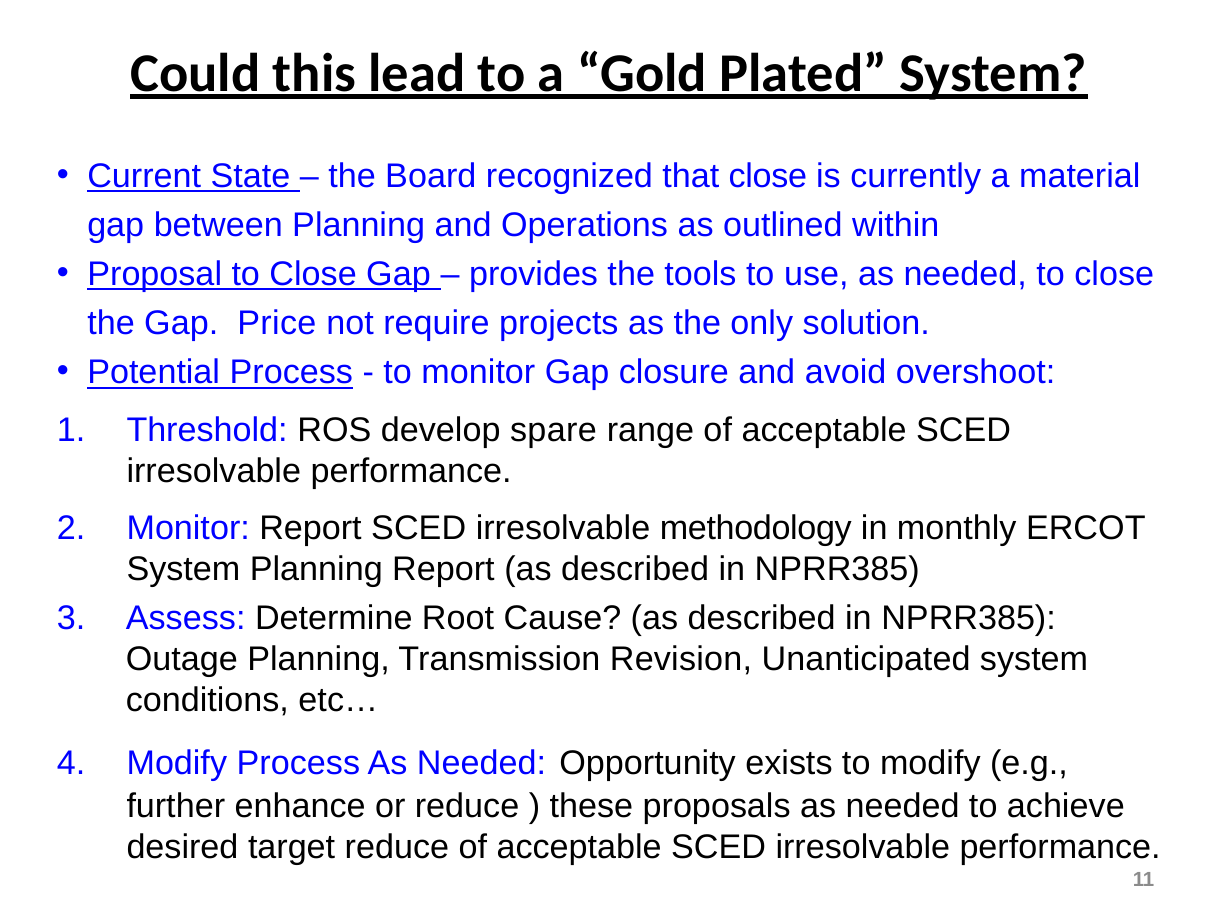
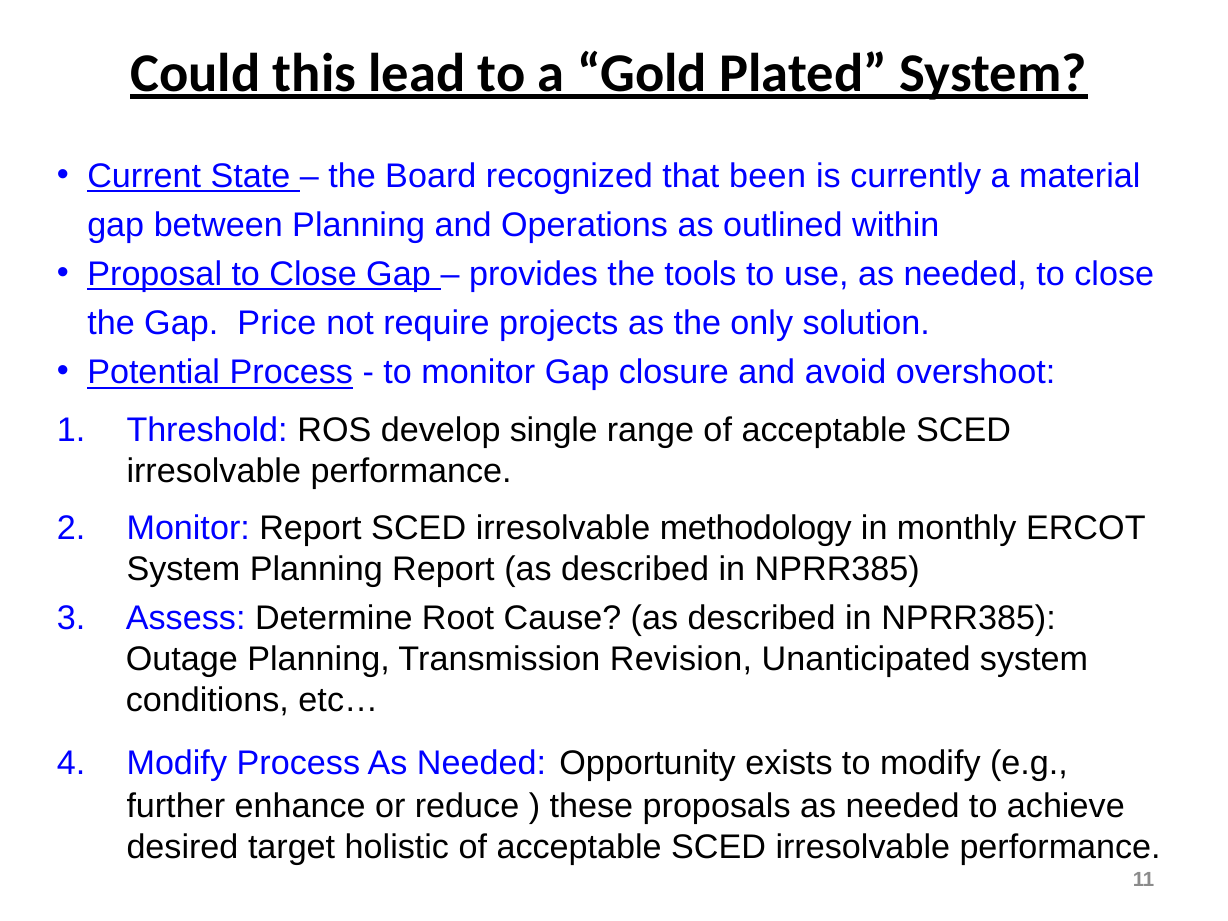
that close: close -> been
spare: spare -> single
target reduce: reduce -> holistic
